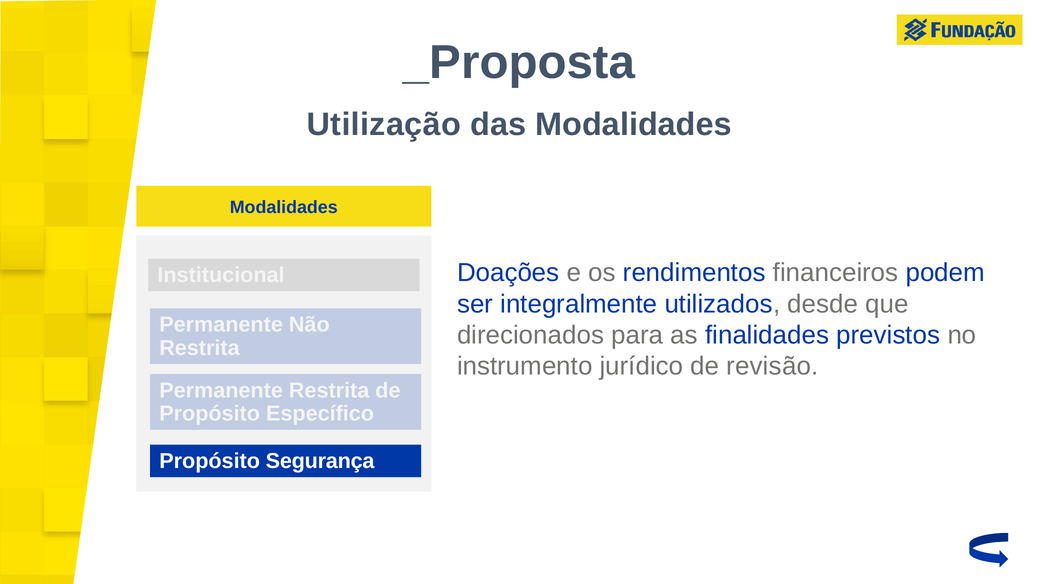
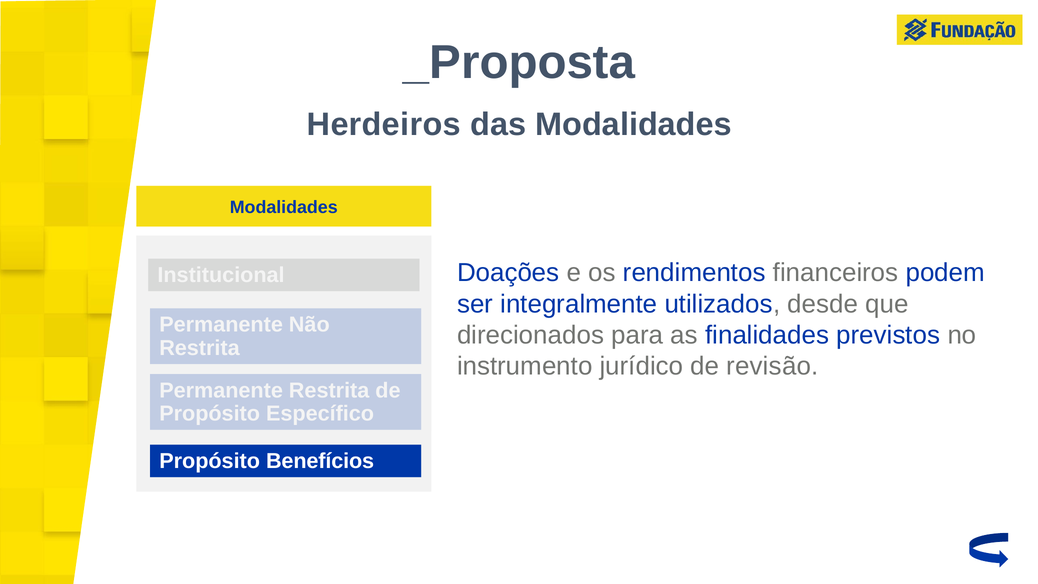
Utilização: Utilização -> Herdeiros
Segurança: Segurança -> Benefícios
